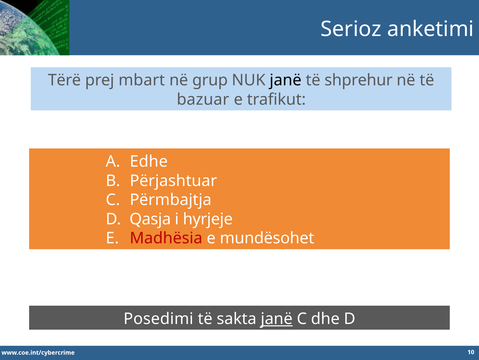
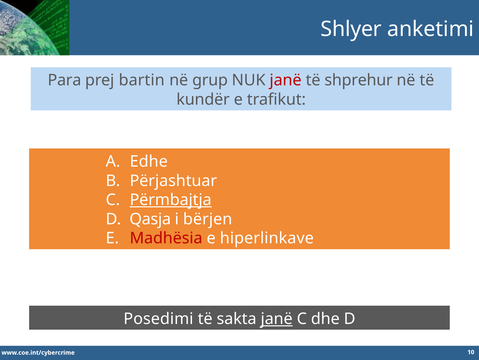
Serioz: Serioz -> Shlyer
Tërë: Tërë -> Para
mbart: mbart -> bartin
janë at (286, 80) colour: black -> red
bazuar: bazuar -> kundër
Përmbajtja underline: none -> present
hyrjeje: hyrjeje -> bërjen
mundësohet: mundësohet -> hiperlinkave
